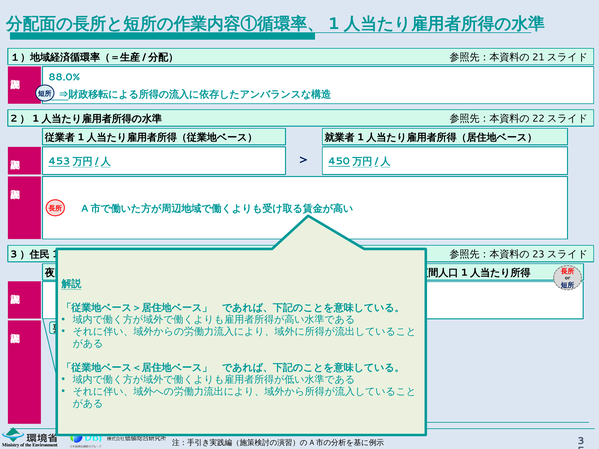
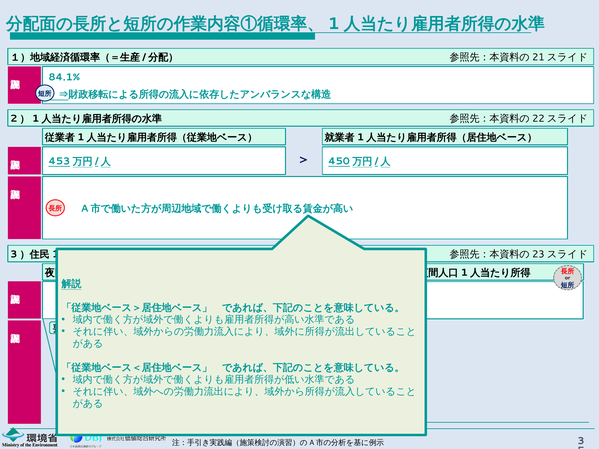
88.0%: 88.0% -> 84.1%
